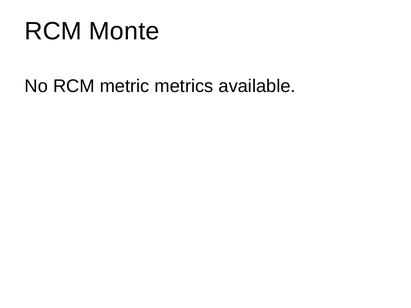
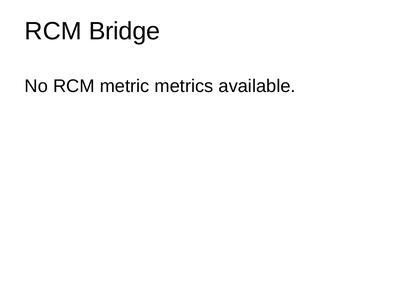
Monte: Monte -> Bridge
